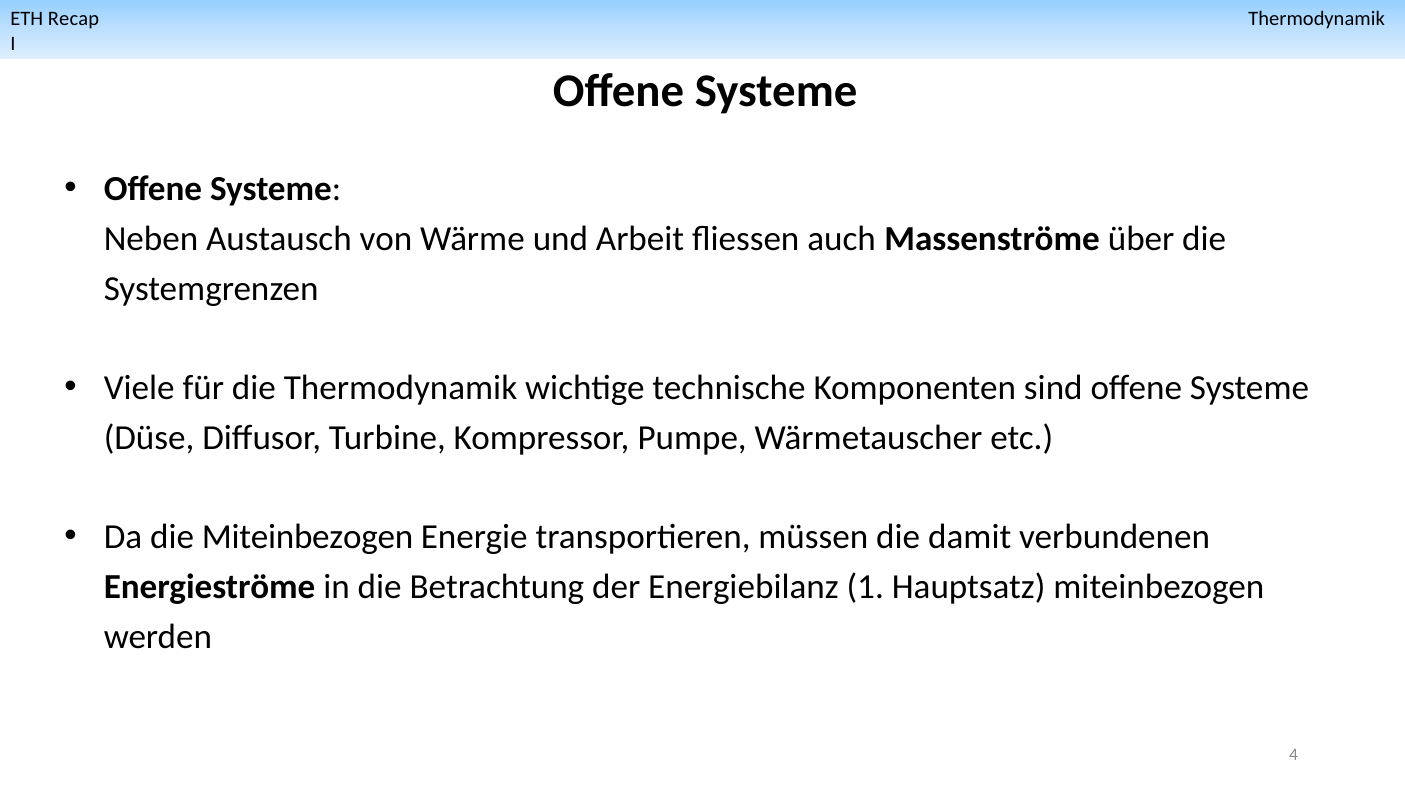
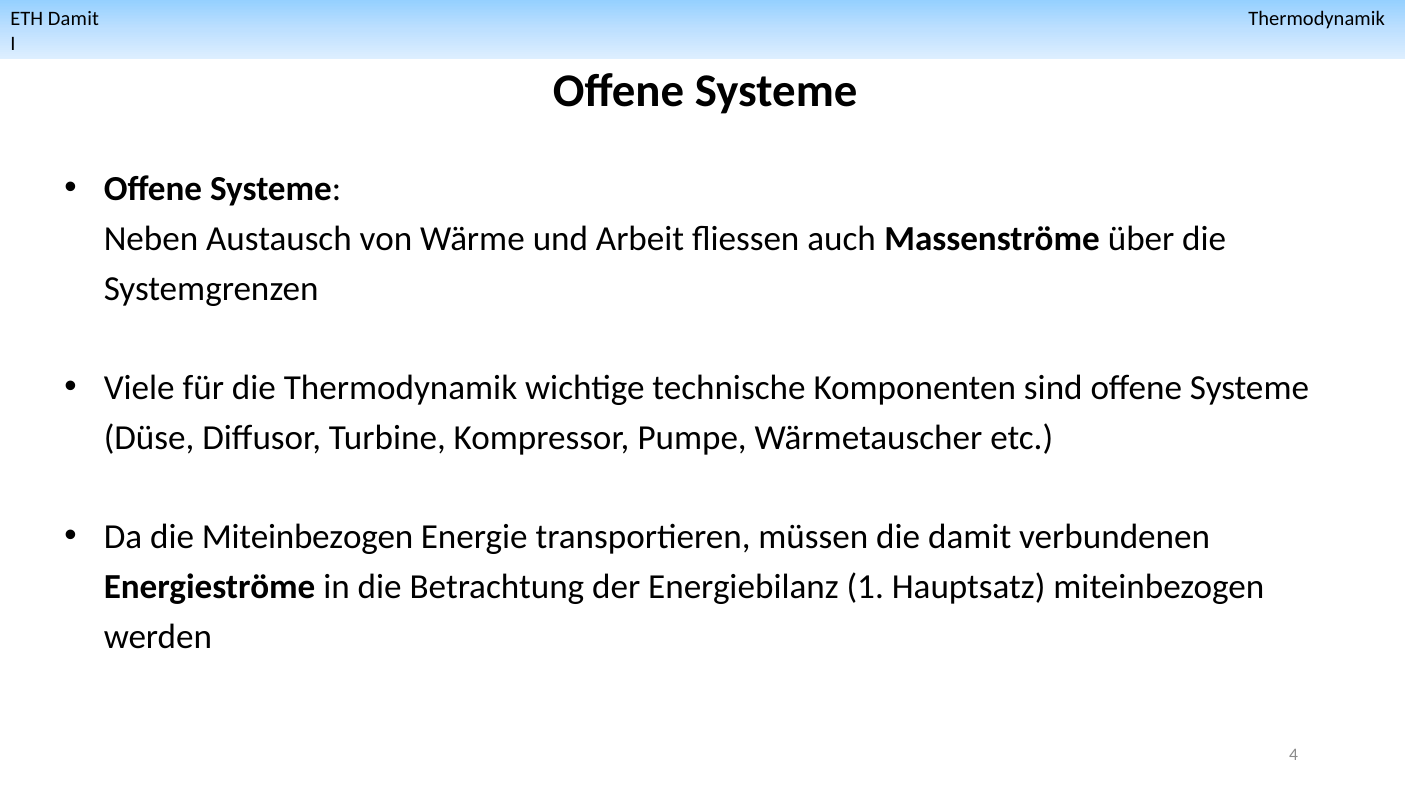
ETH Recap: Recap -> Damit
